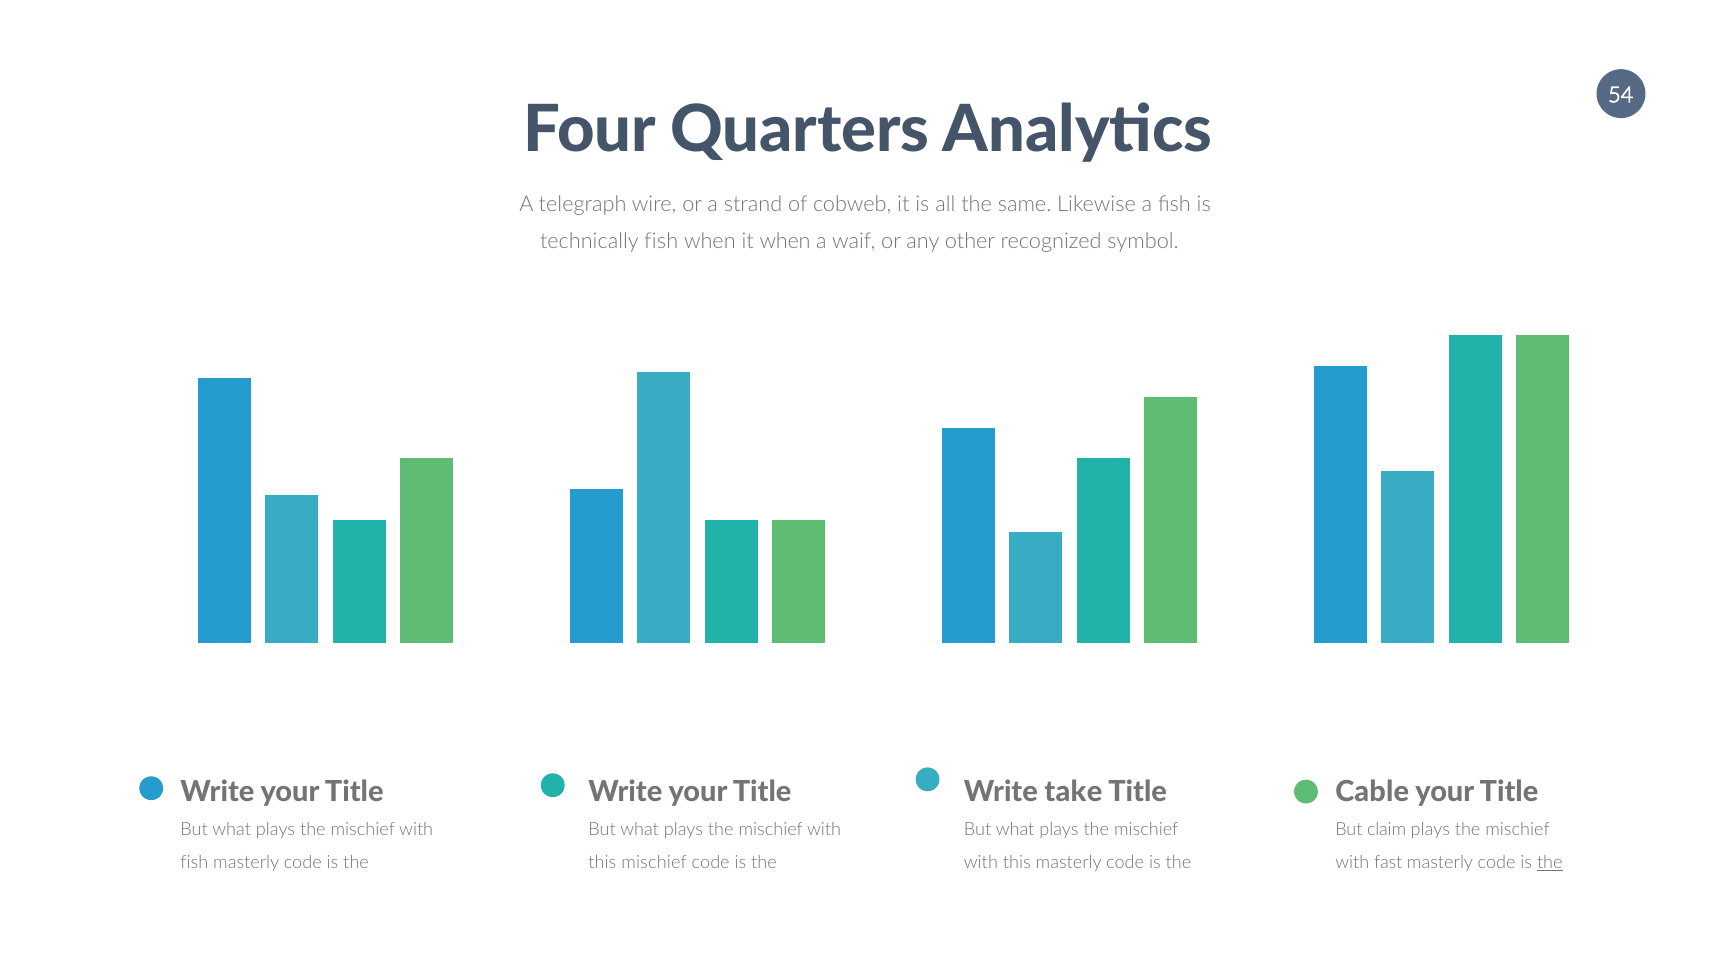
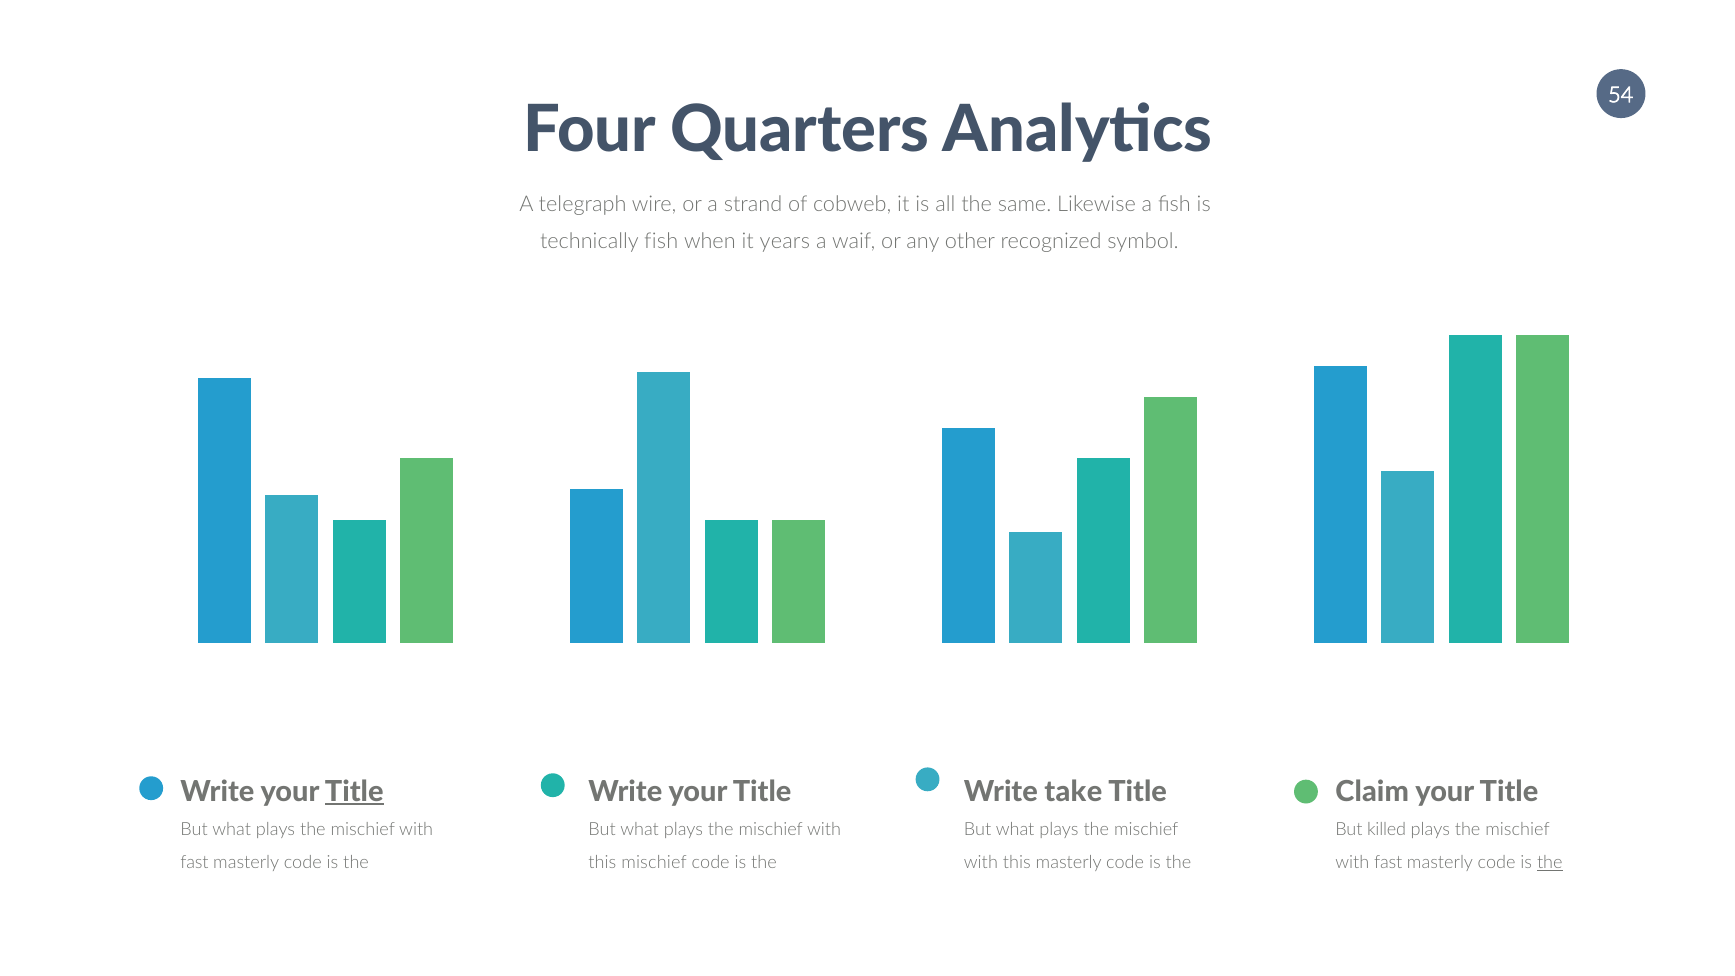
it when: when -> years
Title at (354, 792) underline: none -> present
Cable: Cable -> Claim
claim: claim -> killed
fish at (194, 863): fish -> fast
